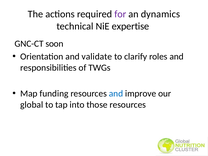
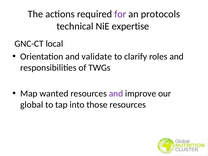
dynamics: dynamics -> protocols
soon: soon -> local
funding: funding -> wanted
and at (116, 94) colour: blue -> purple
